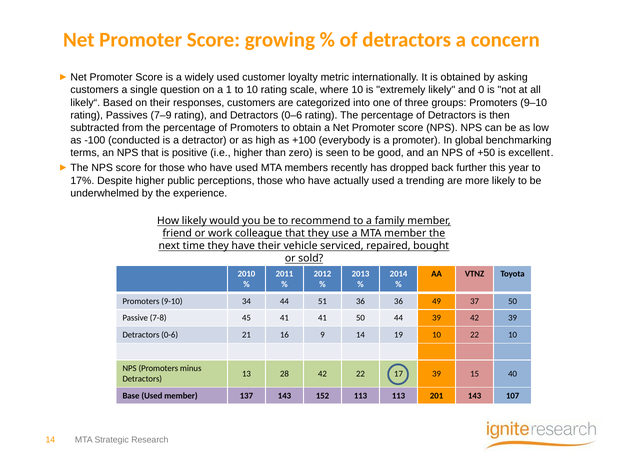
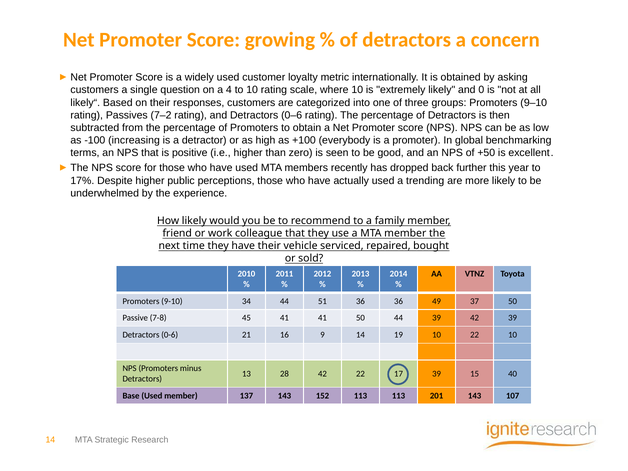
1: 1 -> 4
7–9: 7–9 -> 7–2
conducted: conducted -> increasing
